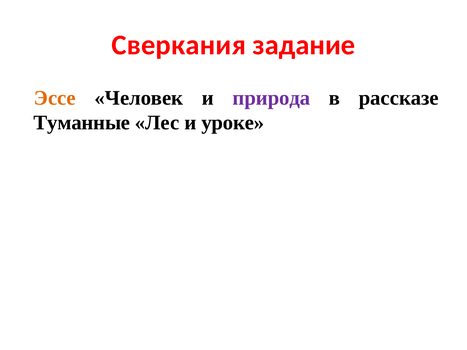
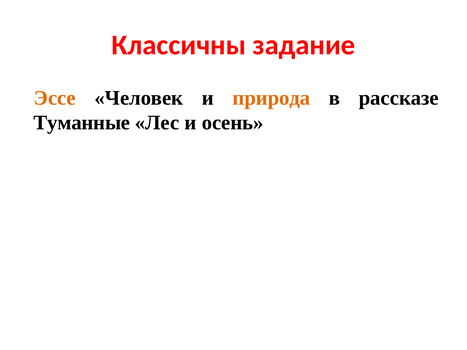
Сверкания: Сверкания -> Классичны
природа colour: purple -> orange
уроке: уроке -> осень
